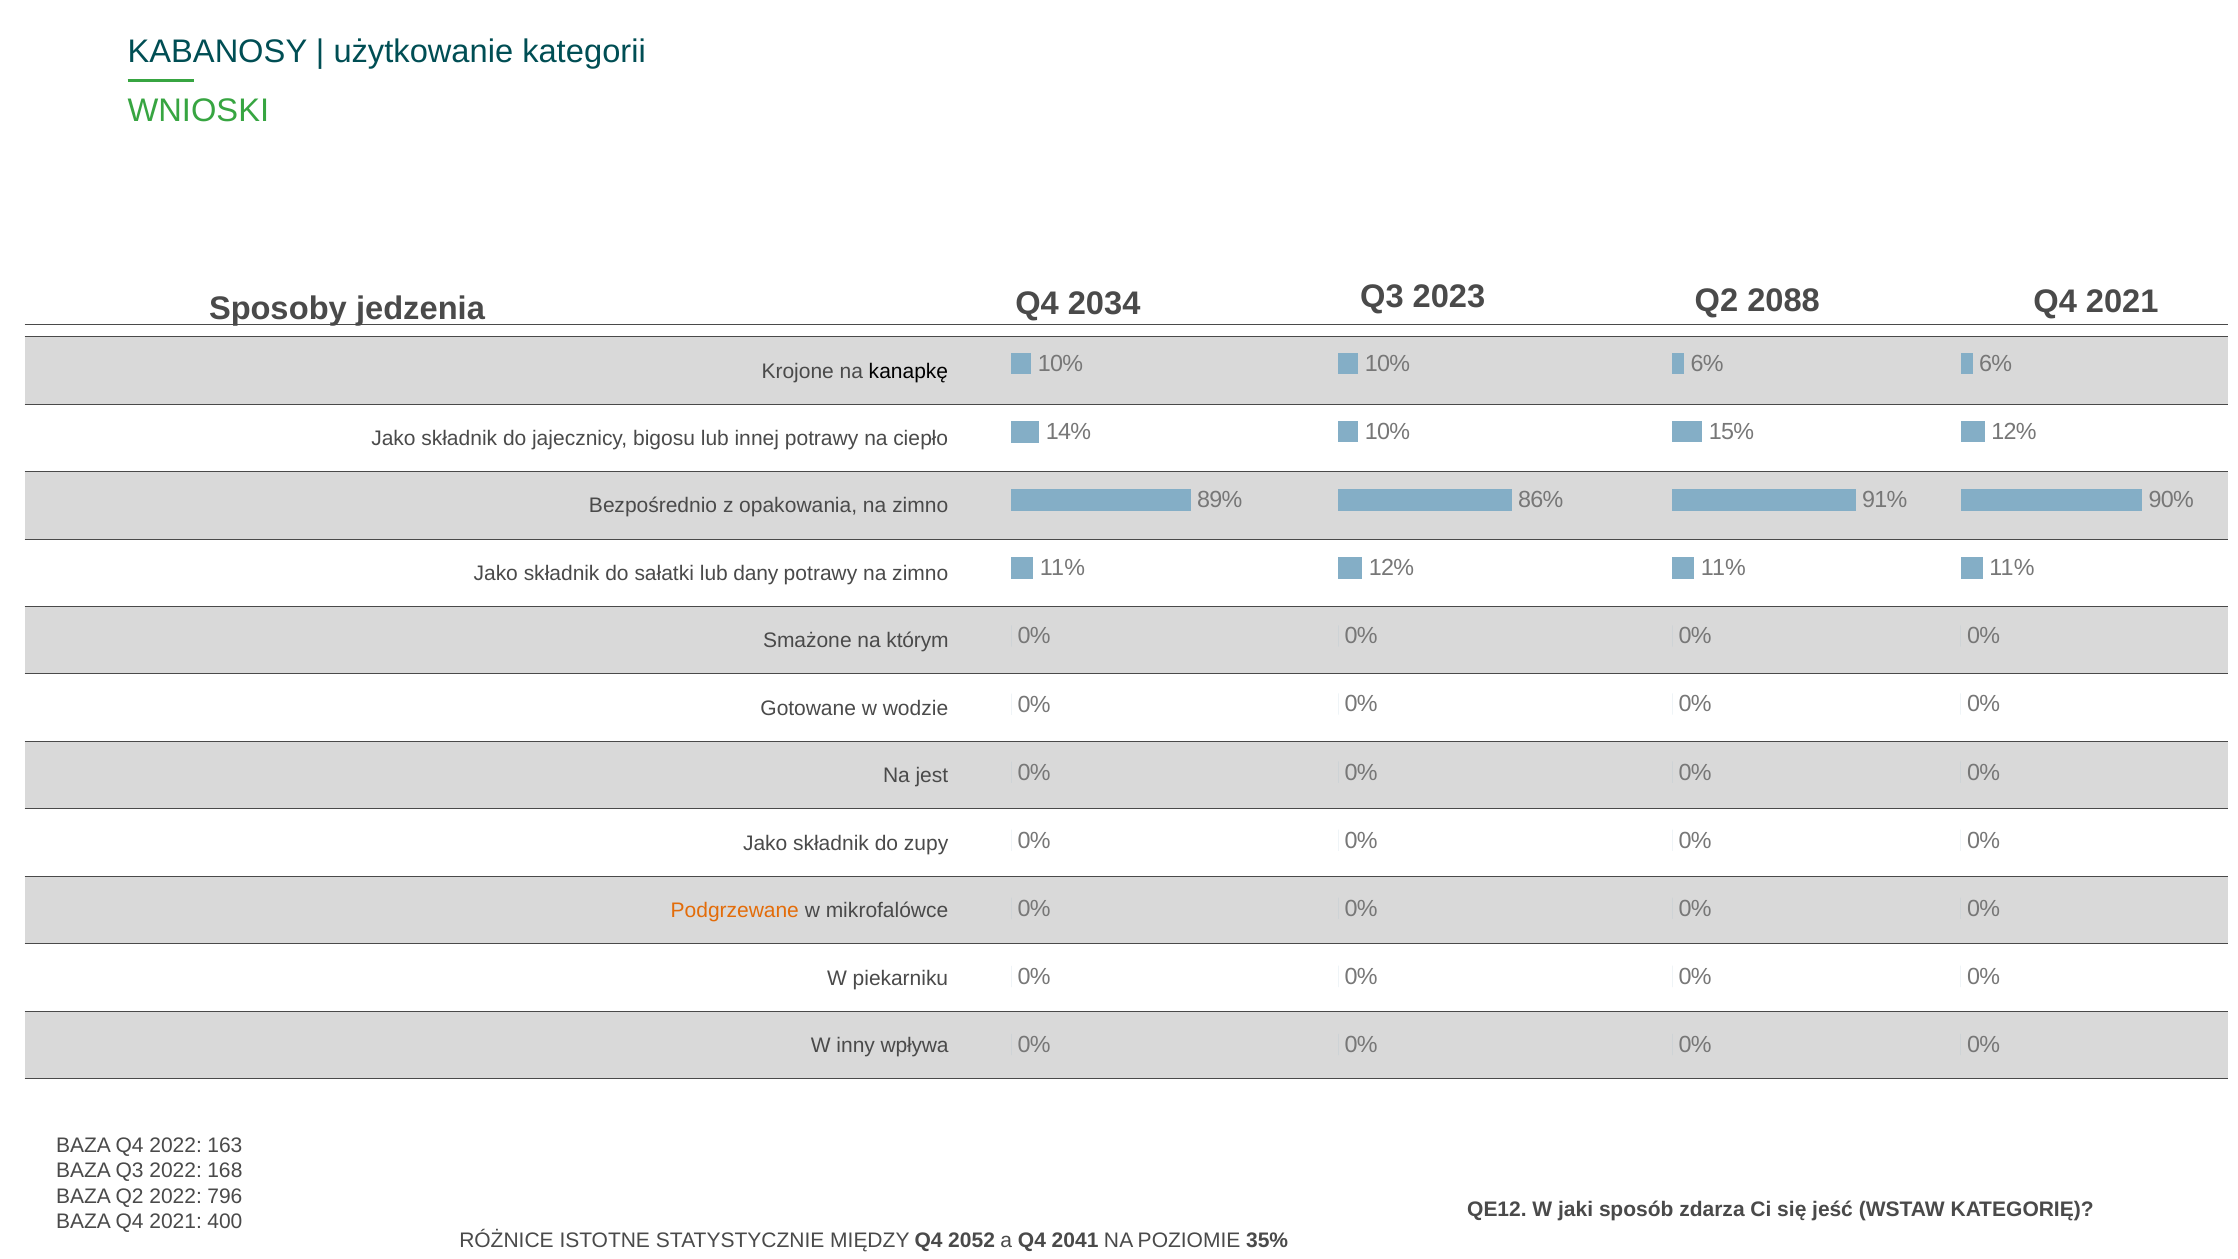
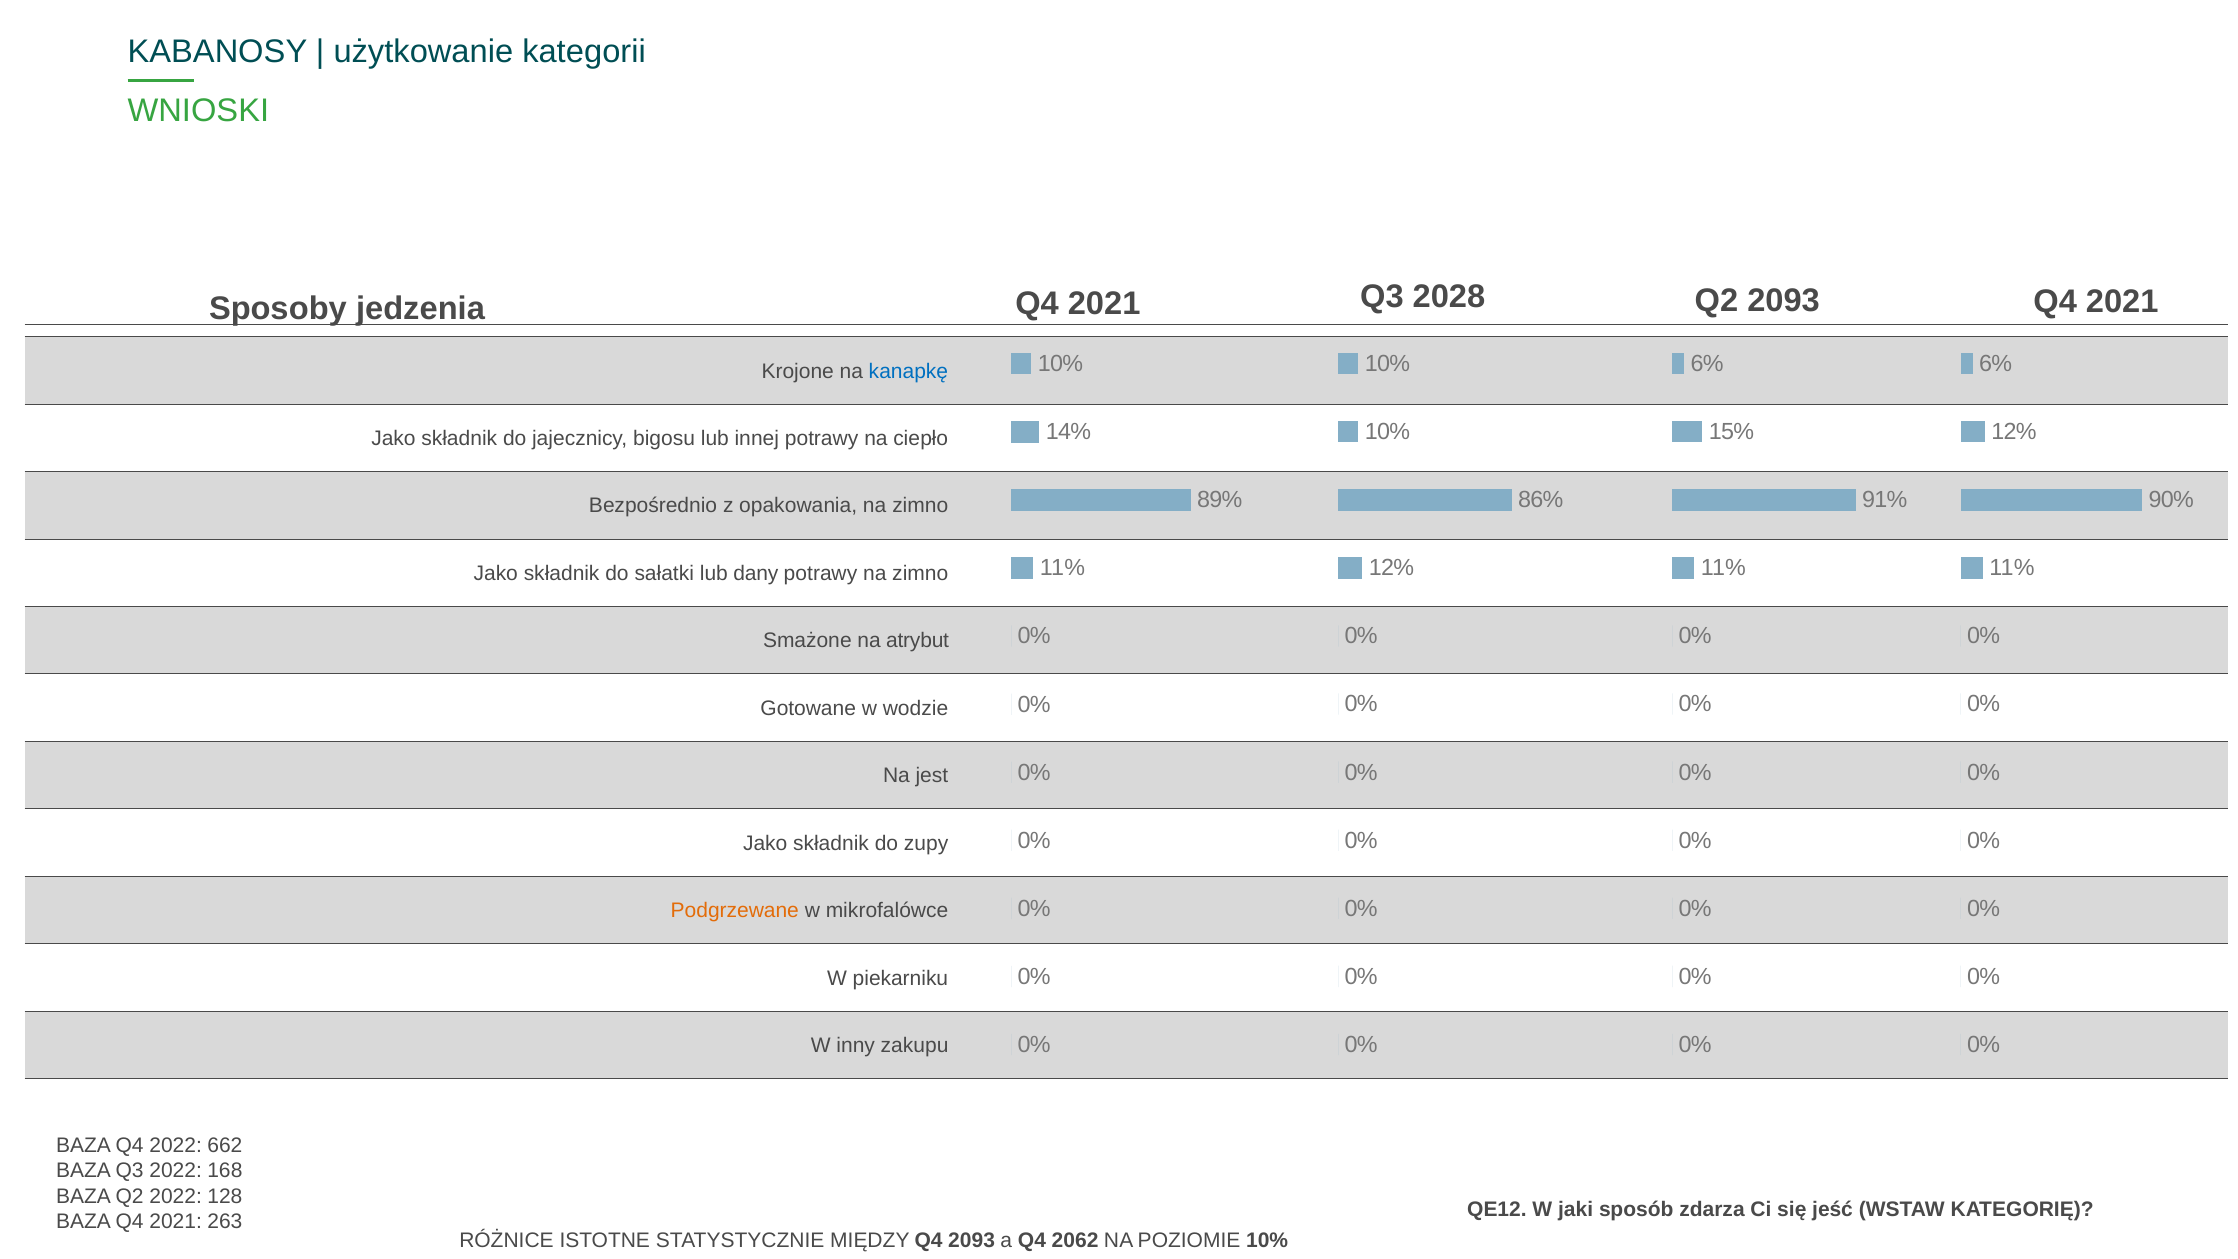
2023: 2023 -> 2028
Q2 2088: 2088 -> 2093
2034 at (1104, 303): 2034 -> 2021
kanapkę colour: black -> blue
którym: którym -> atrybut
wpływa: wpływa -> zakupu
163: 163 -> 662
796: 796 -> 128
400: 400 -> 263
Q4 2052: 2052 -> 2093
2041: 2041 -> 2062
POZIOMIE 35%: 35% -> 10%
